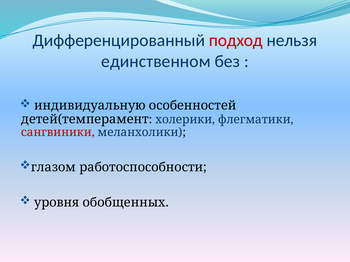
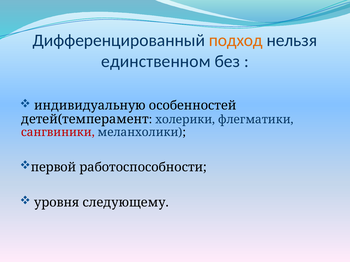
подход colour: red -> orange
глазом: глазом -> первой
обобщенных: обобщенных -> следующему
